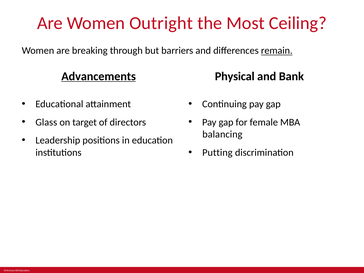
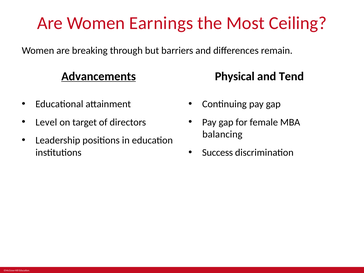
Outright: Outright -> Earnings
remain underline: present -> none
Bank: Bank -> Tend
Glass: Glass -> Level
Putting: Putting -> Success
